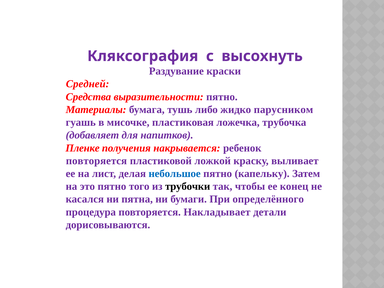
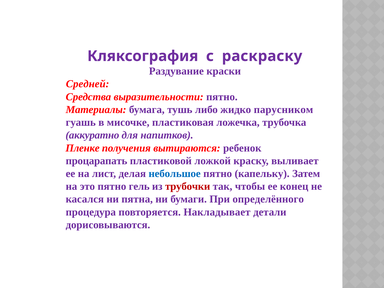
высохнуть: высохнуть -> раскраску
добавляет: добавляет -> аккуратно
накрывается: накрывается -> вытираются
повторяется at (96, 161): повторяется -> процарапать
того: того -> гель
трубочки colour: black -> red
